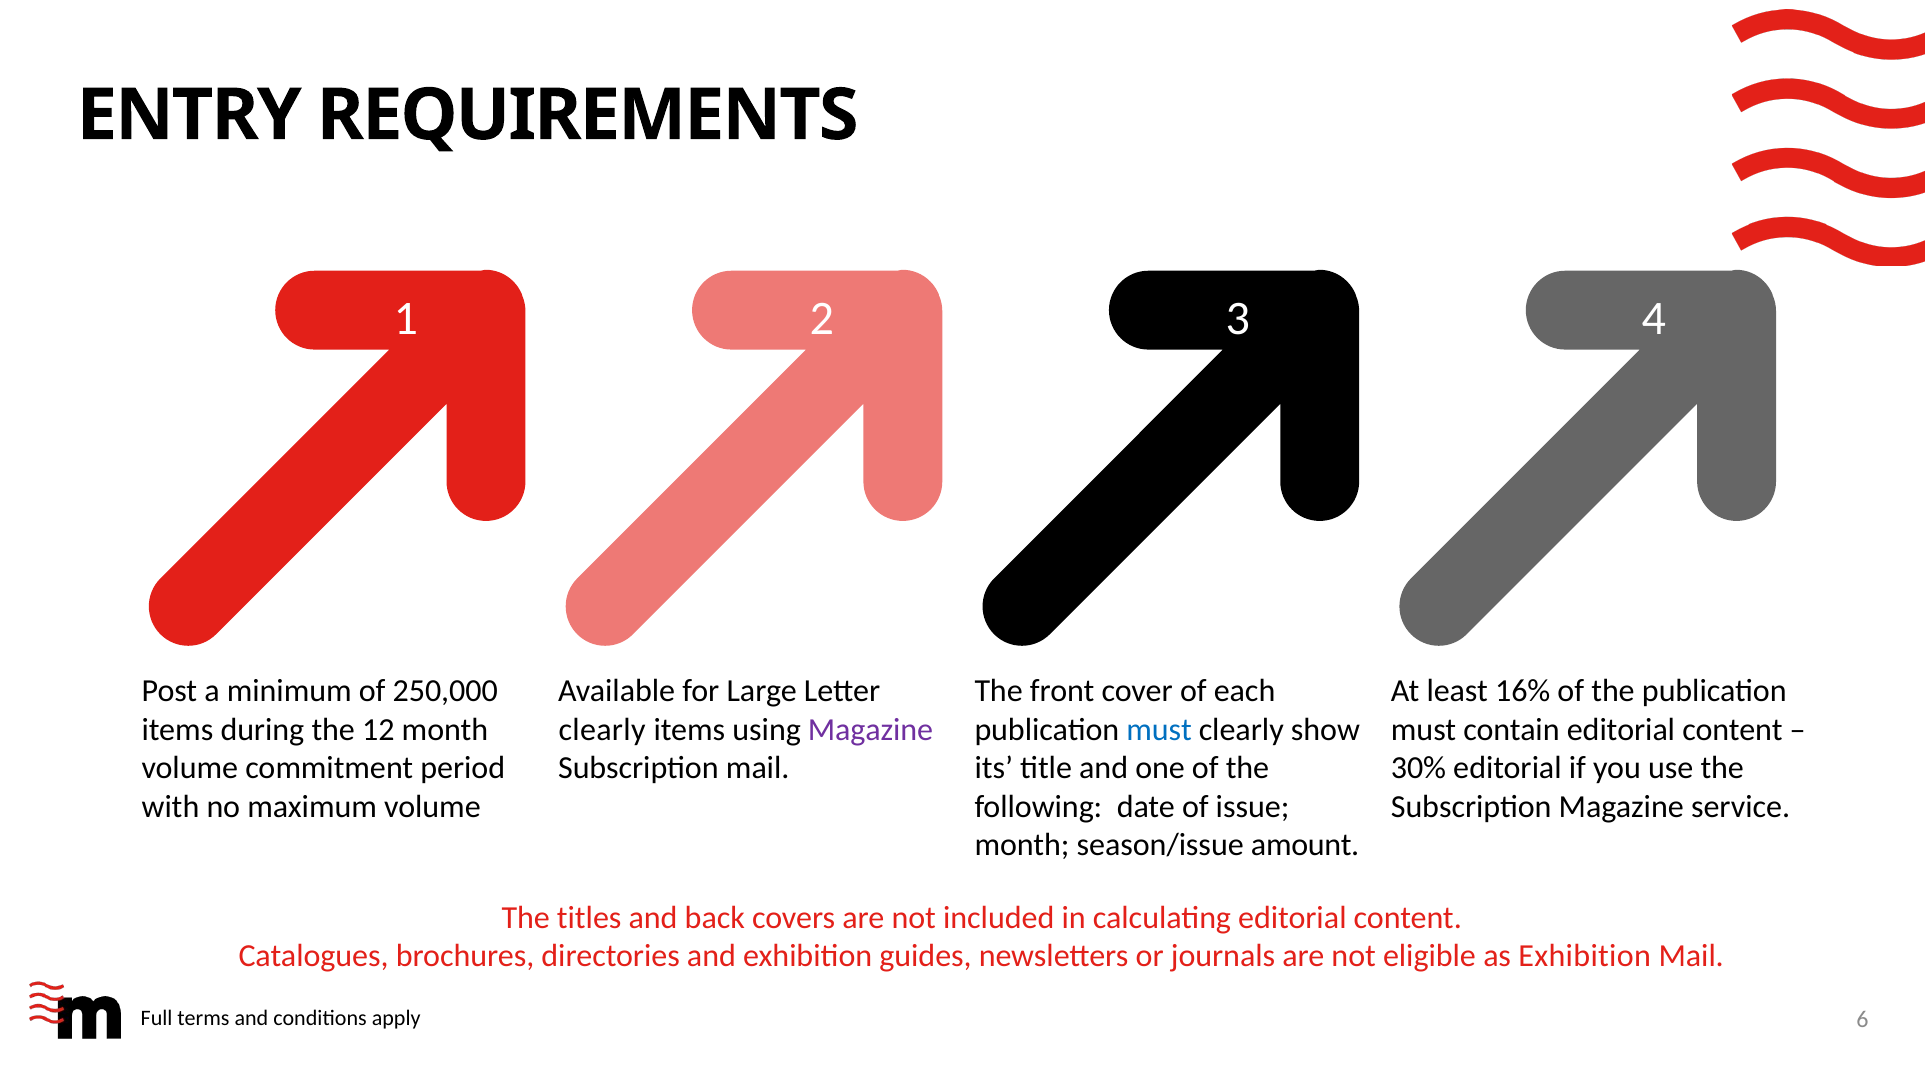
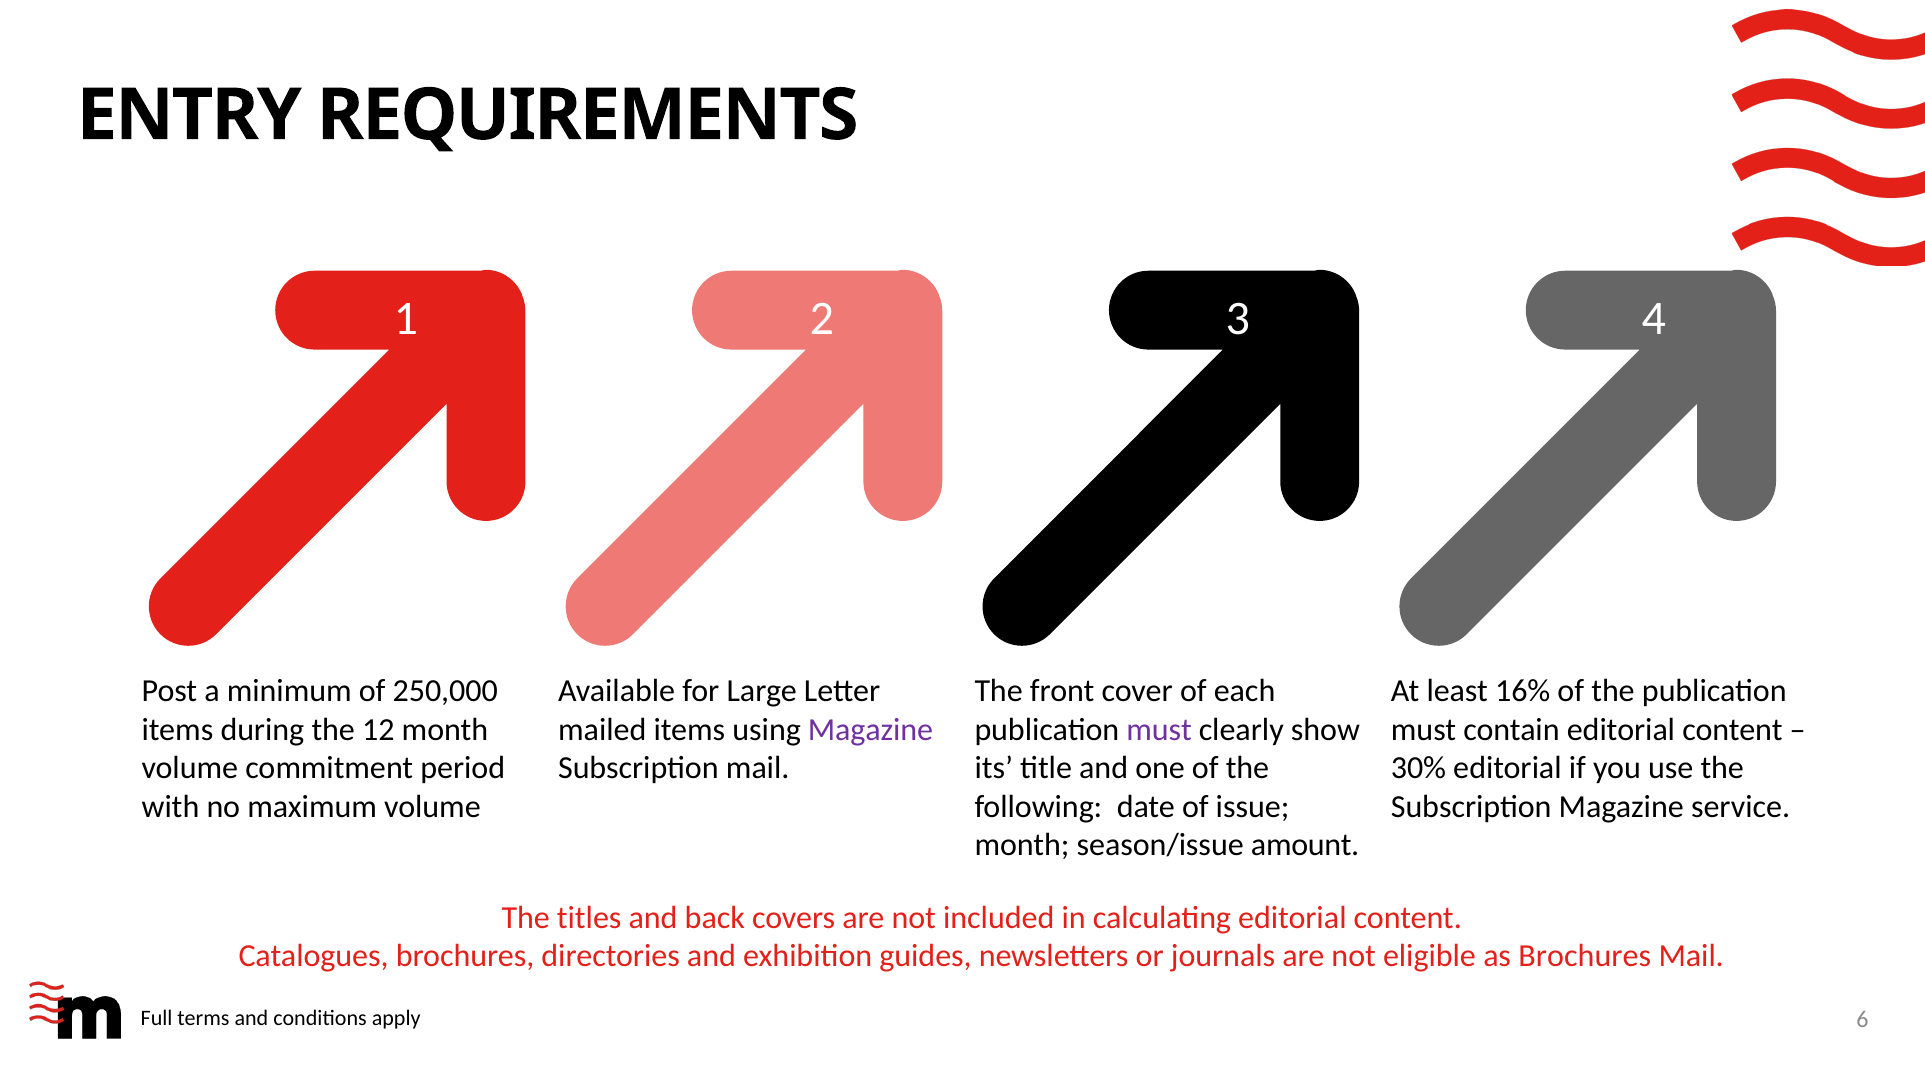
clearly at (602, 730): clearly -> mailed
must at (1159, 730) colour: blue -> purple
as Exhibition: Exhibition -> Brochures
